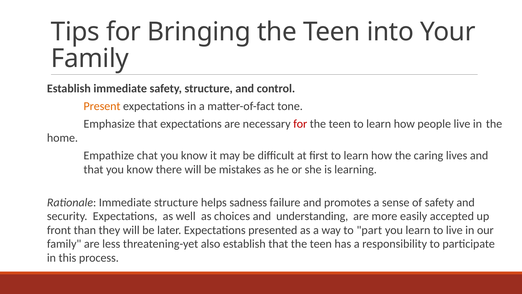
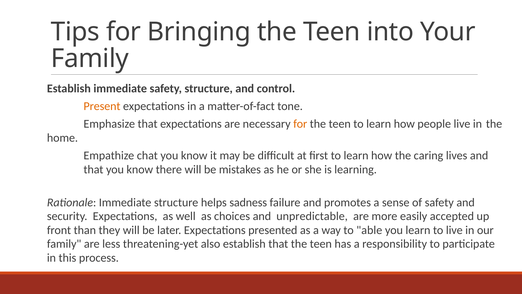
for at (300, 124) colour: red -> orange
understanding: understanding -> unpredictable
part: part -> able
